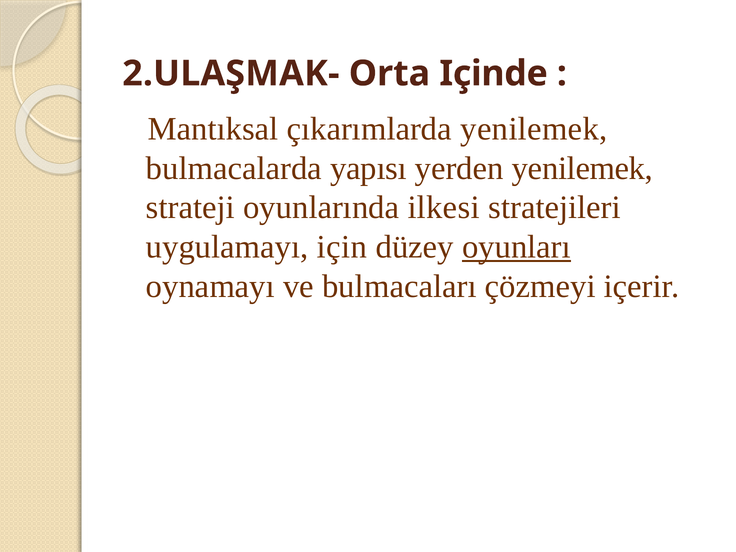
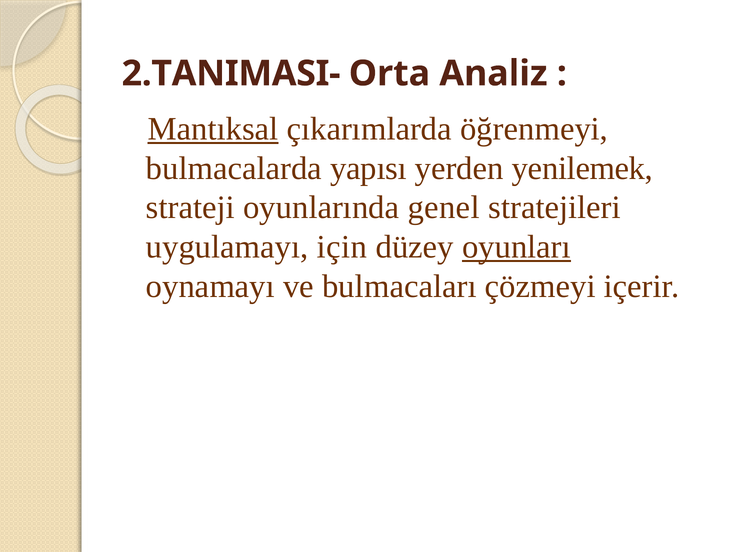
2.ULAŞMAK-: 2.ULAŞMAK- -> 2.TANIMASI-
Içinde: Içinde -> Analiz
Mantıksal underline: none -> present
çıkarımlarda yenilemek: yenilemek -> öğrenmeyi
ilkesi: ilkesi -> genel
